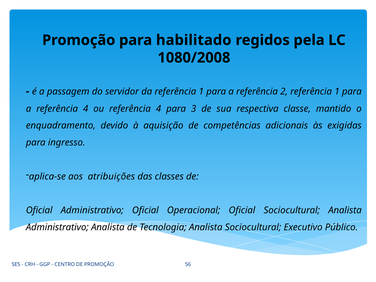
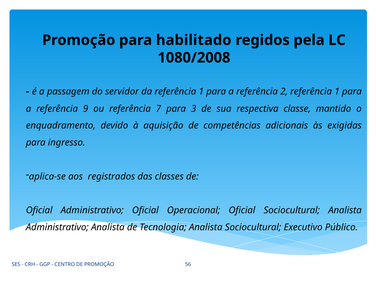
a referência 4: 4 -> 9
ou referência 4: 4 -> 7
atribuições: atribuições -> registrados
